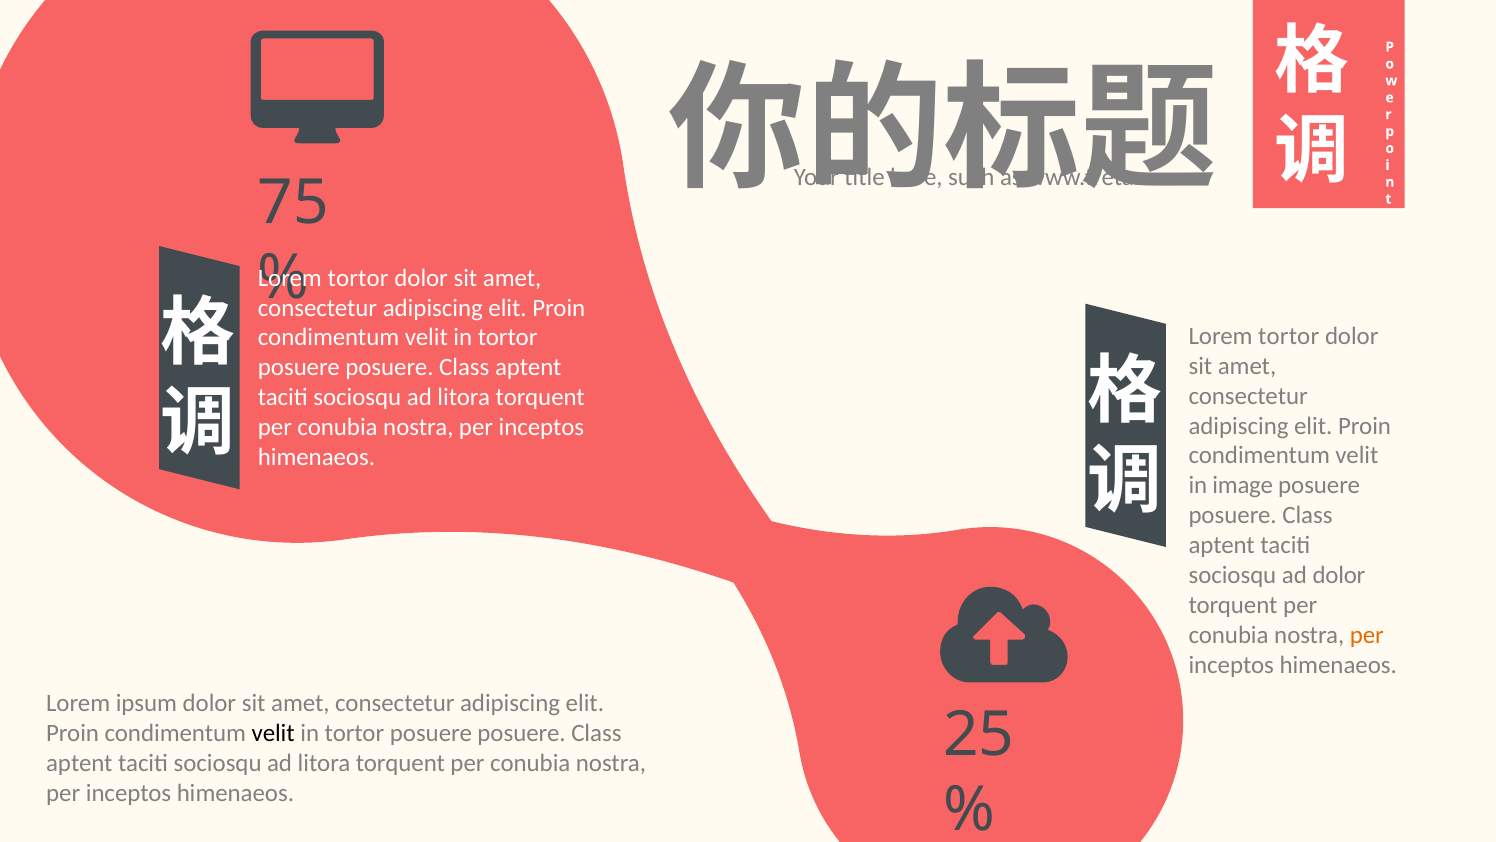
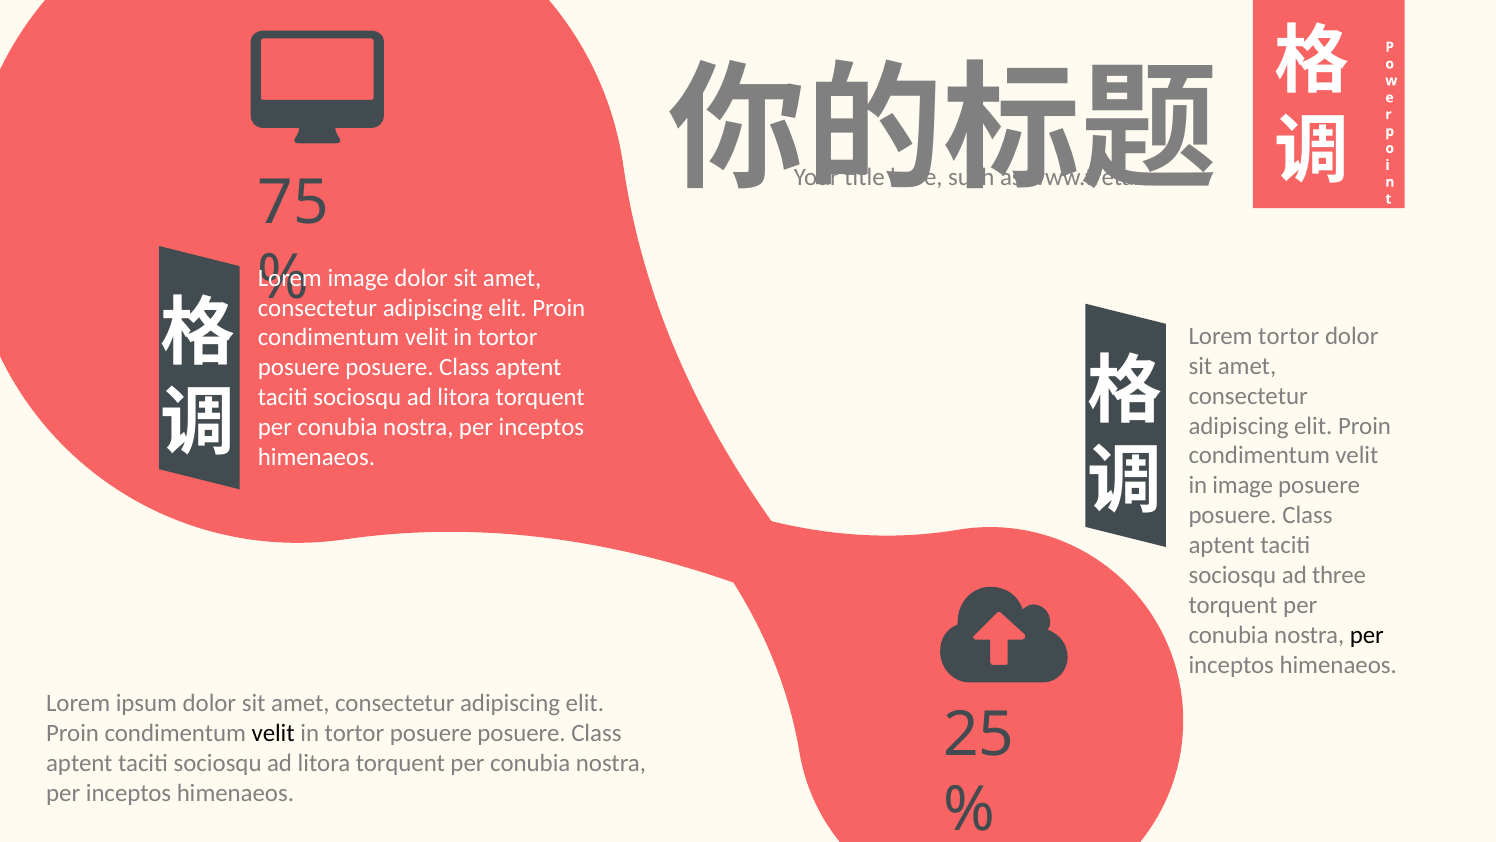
tortor at (358, 278): tortor -> image
ad dolor: dolor -> three
per at (1367, 635) colour: orange -> black
